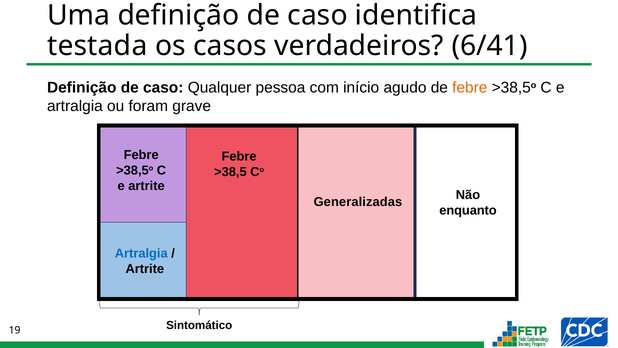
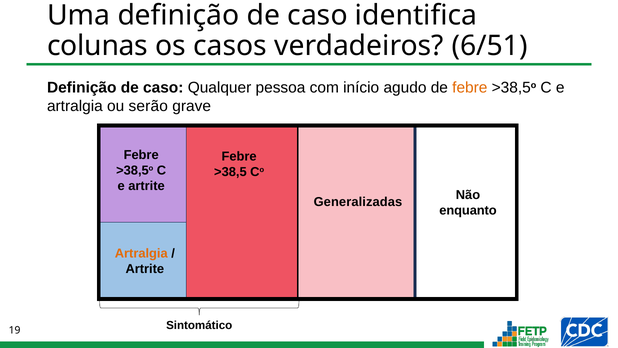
testada: testada -> colunas
6/41: 6/41 -> 6/51
foram: foram -> serão
Artralgia at (141, 253) colour: blue -> orange
